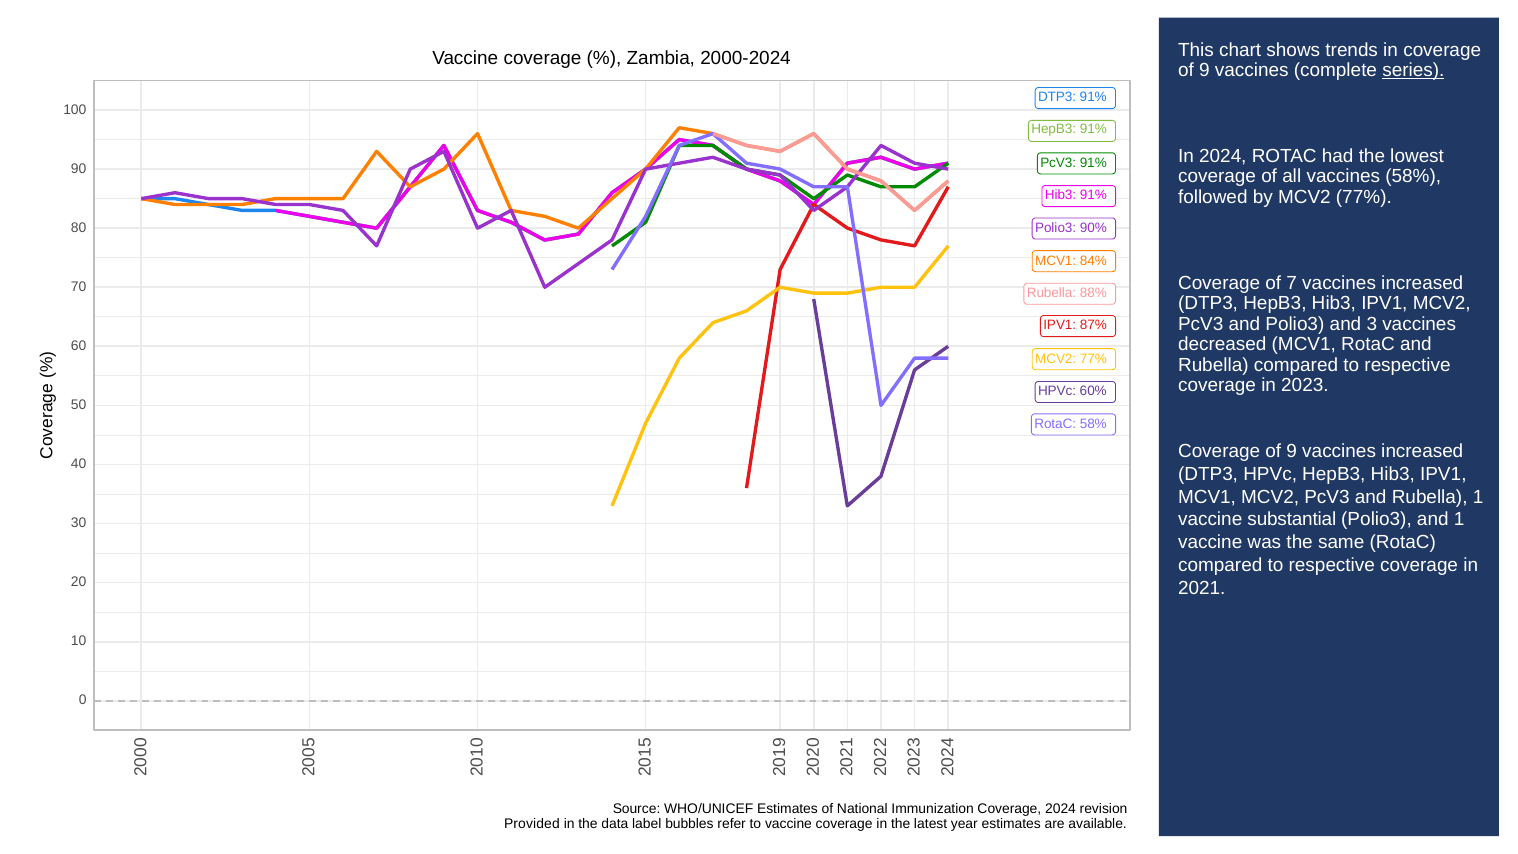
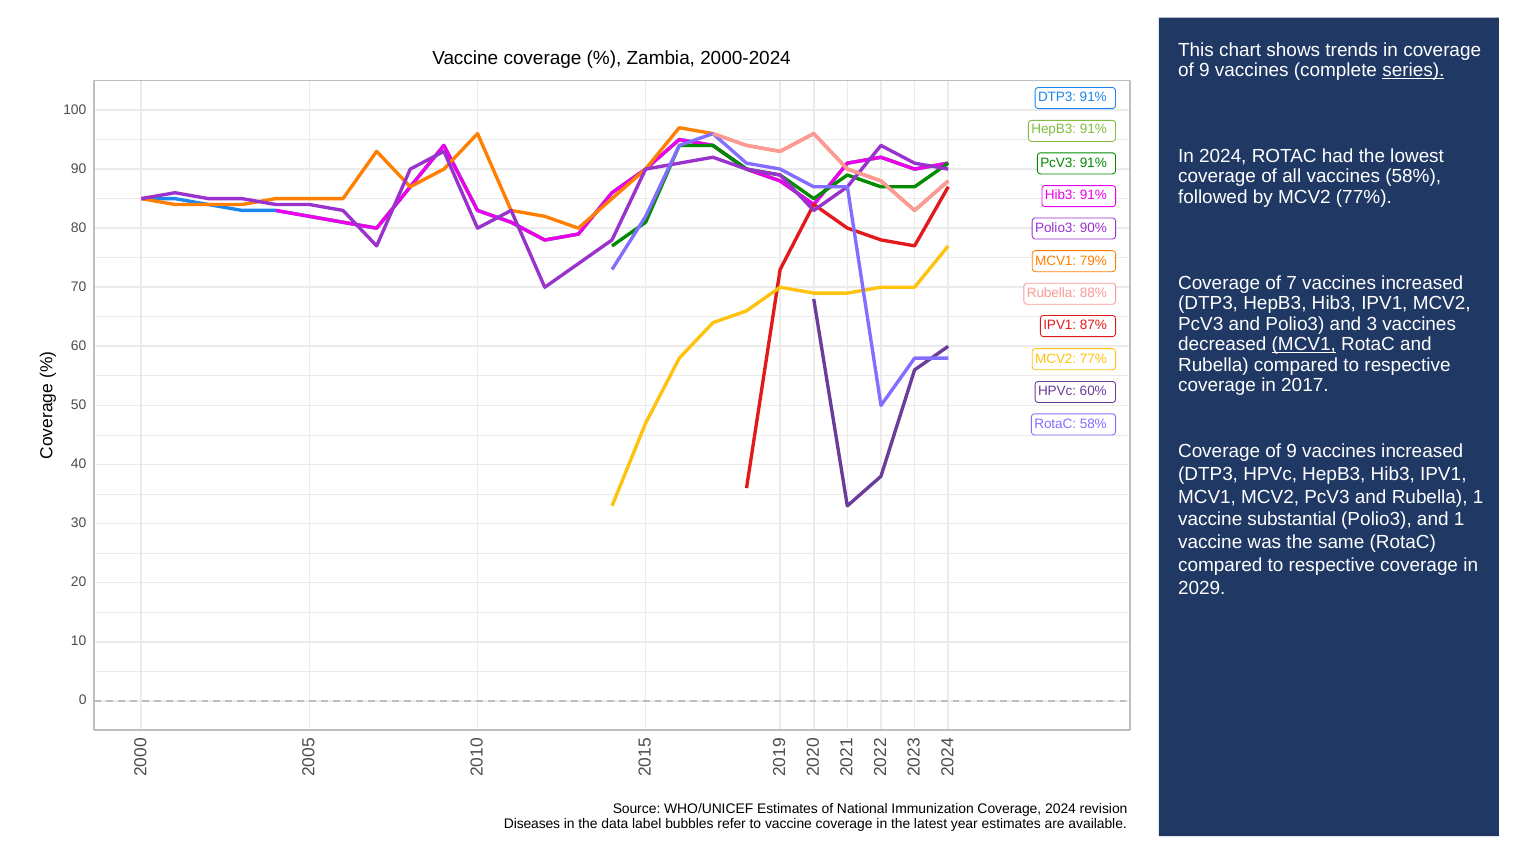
84%: 84% -> 79%
MCV1 at (1304, 344) underline: none -> present
2023: 2023 -> 2017
2021: 2021 -> 2029
Provided: Provided -> Diseases
